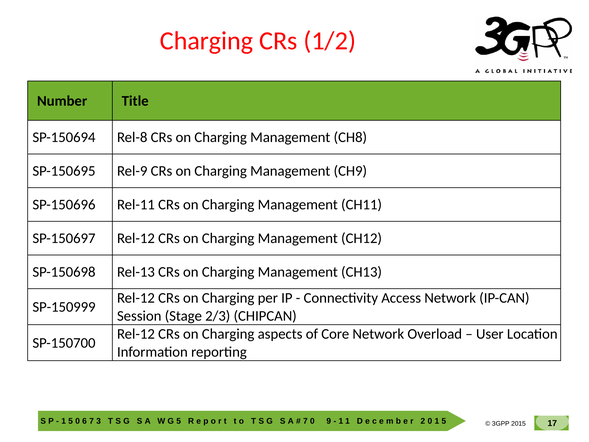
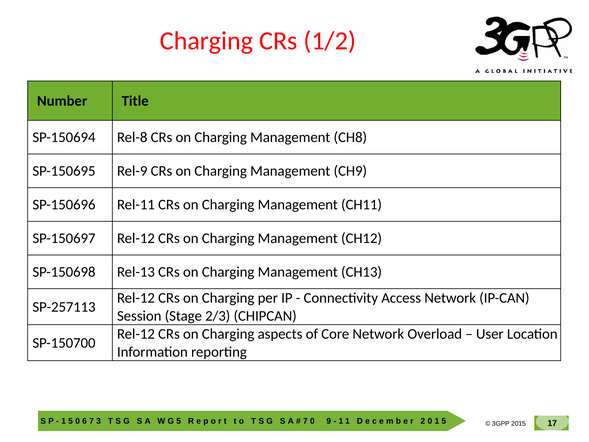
SP-150999: SP-150999 -> SP-257113
